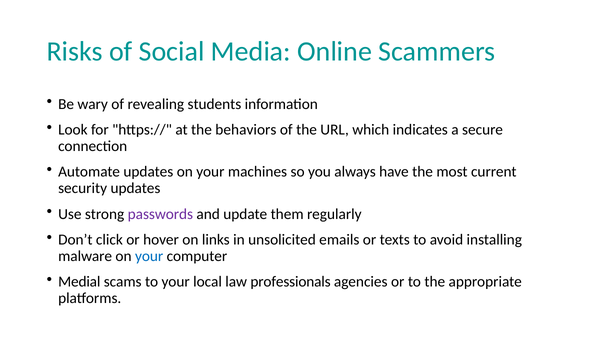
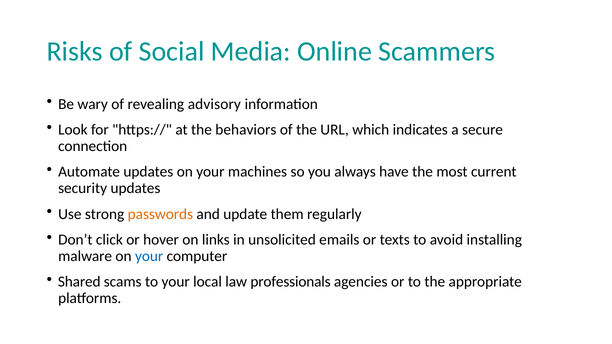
students: students -> advisory
passwords colour: purple -> orange
Medial: Medial -> Shared
